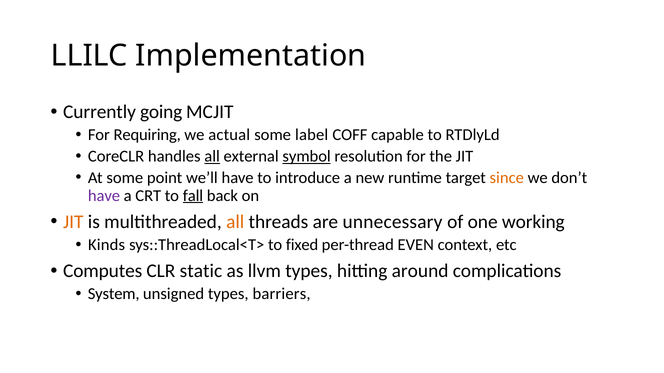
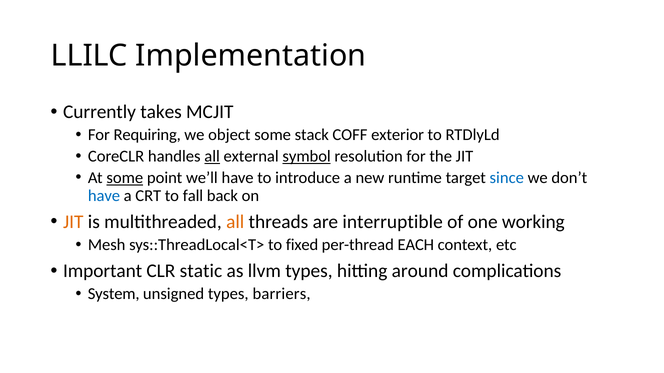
going: going -> takes
actual: actual -> object
label: label -> stack
capable: capable -> exterior
some at (125, 178) underline: none -> present
since colour: orange -> blue
have at (104, 196) colour: purple -> blue
fall underline: present -> none
unnecessary: unnecessary -> interruptible
Kinds: Kinds -> Mesh
EVEN: EVEN -> EACH
Computes: Computes -> Important
